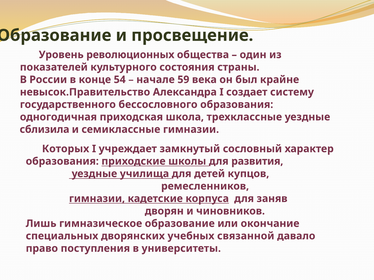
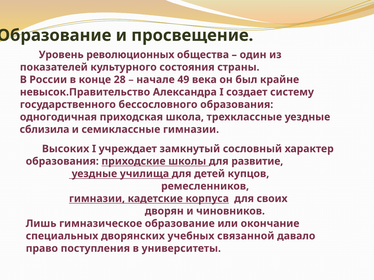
54: 54 -> 28
59: 59 -> 49
Которых: Которых -> Высоких
развития: развития -> развитие
заняв: заняв -> своих
